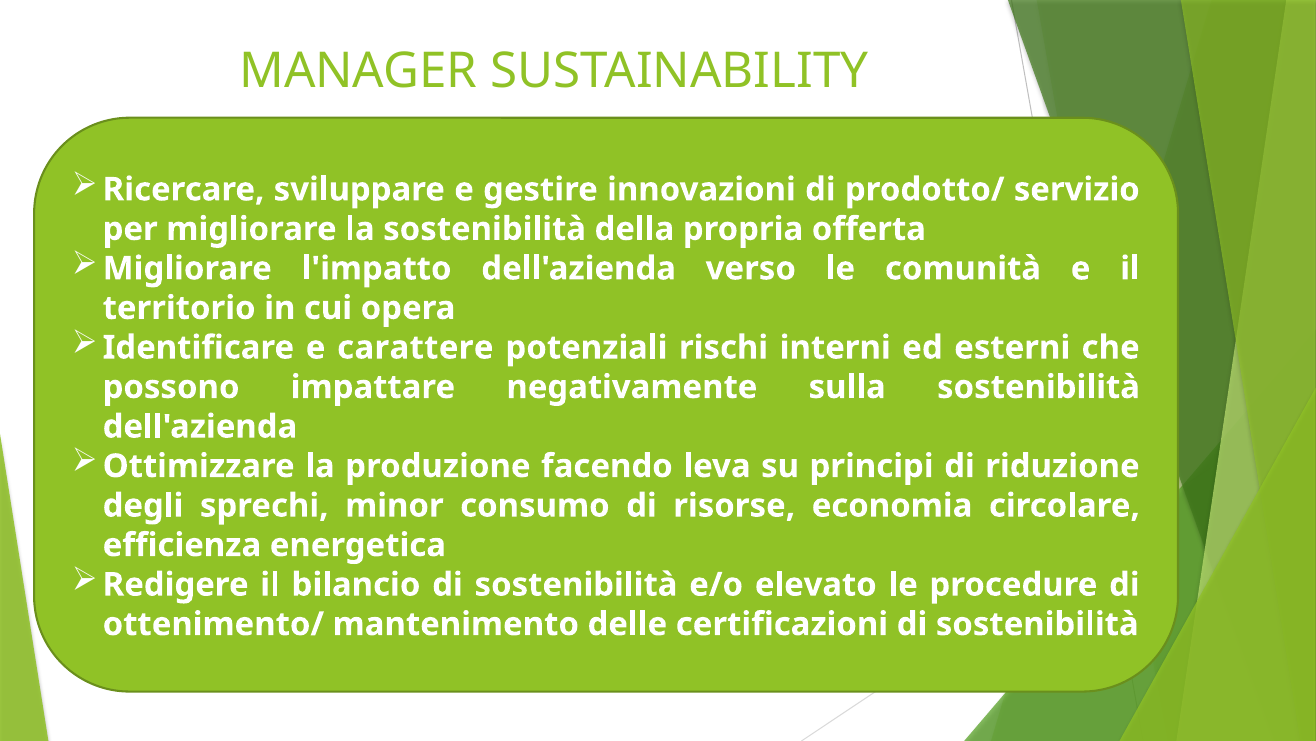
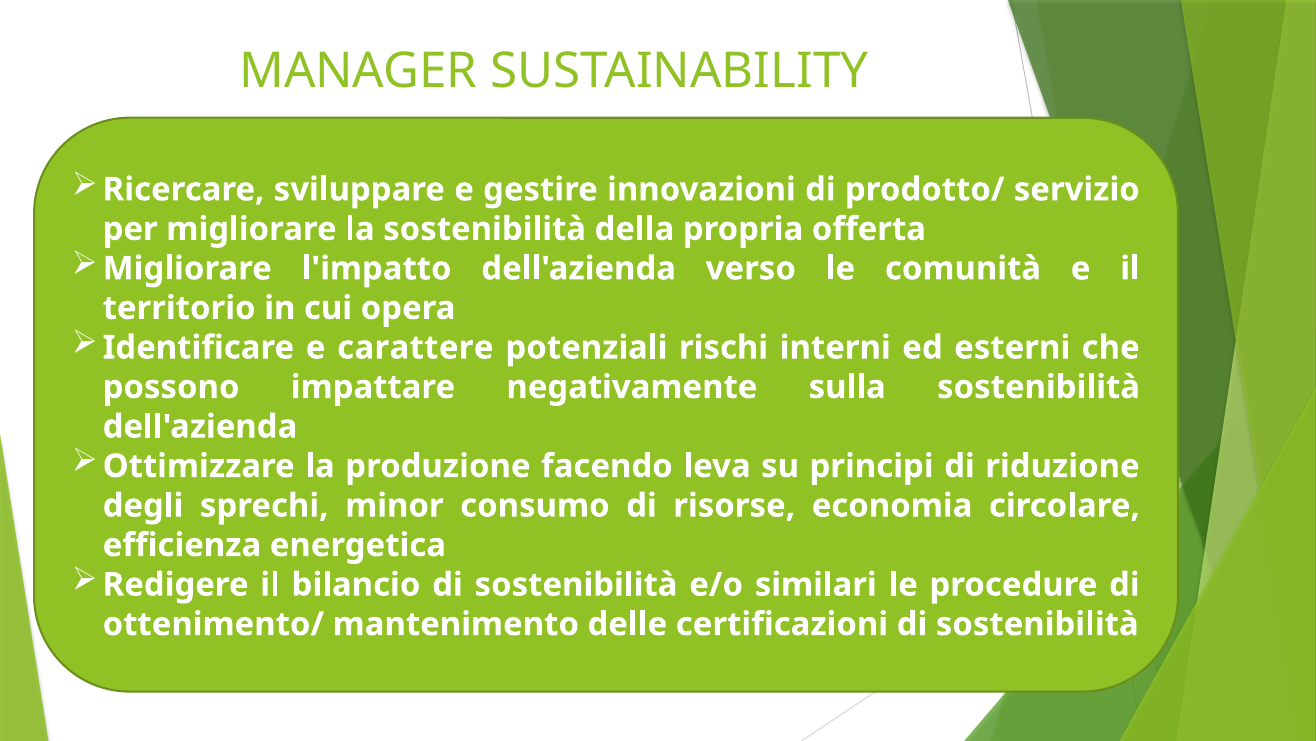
elevato: elevato -> similari
